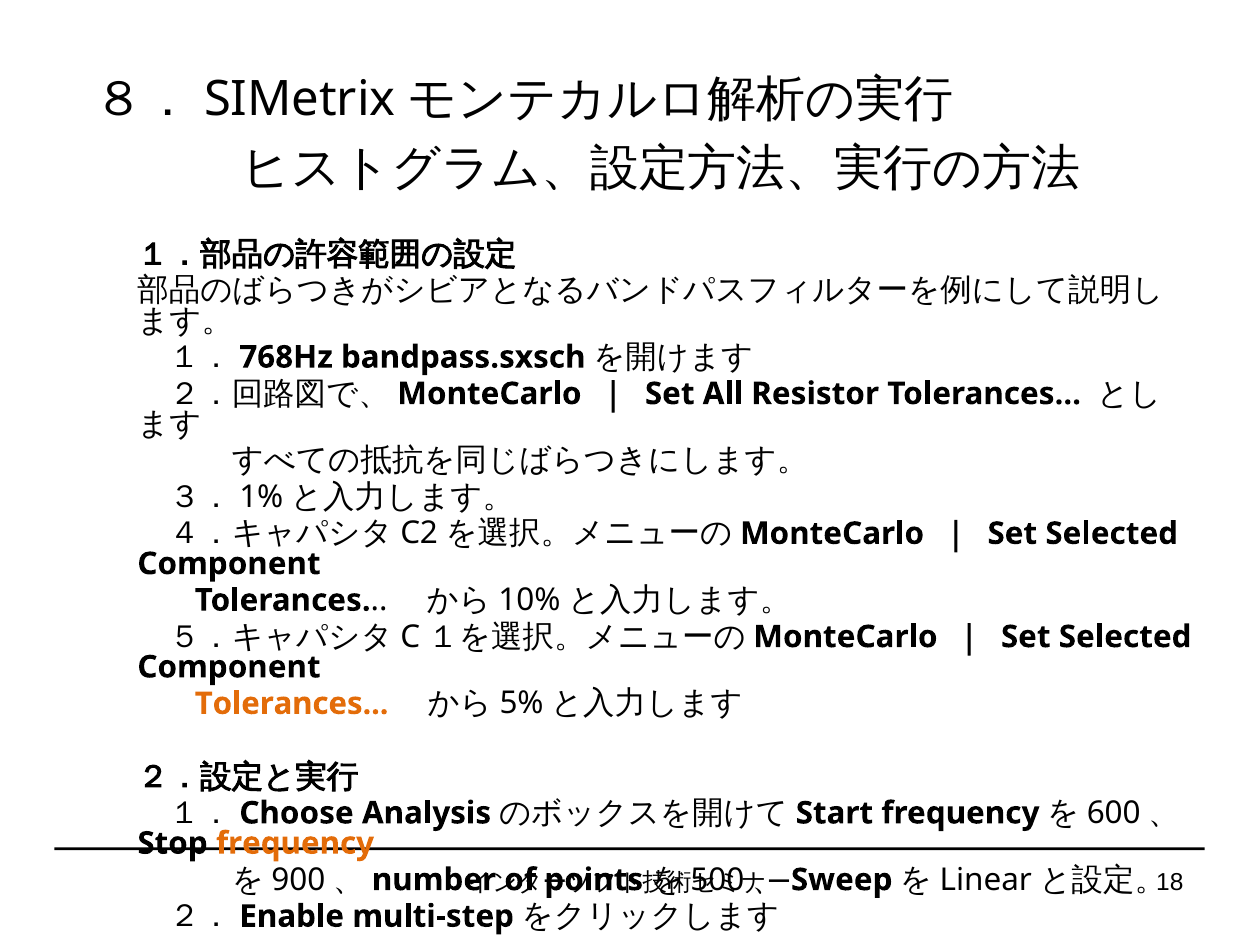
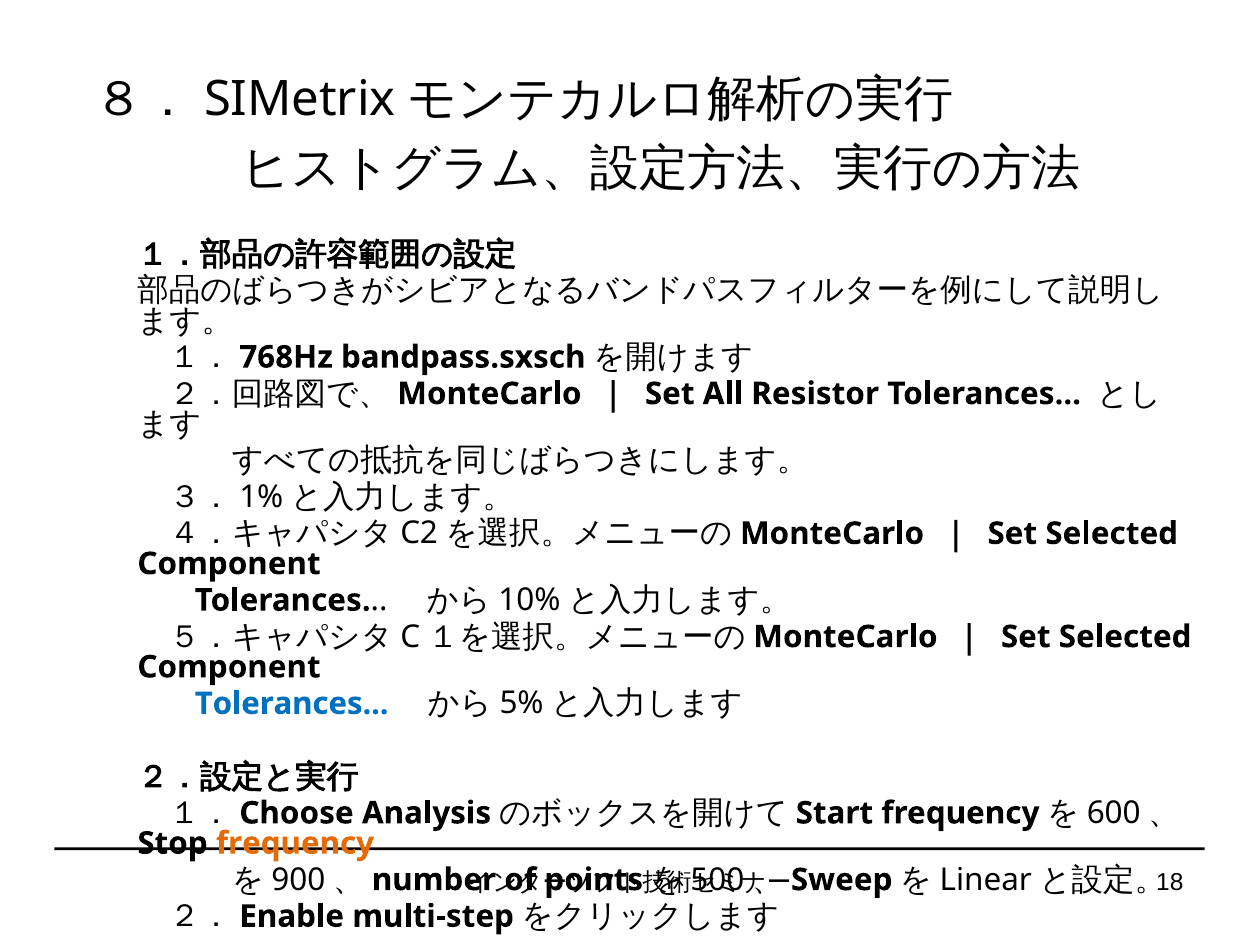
Tolerances at (292, 704) colour: orange -> blue
